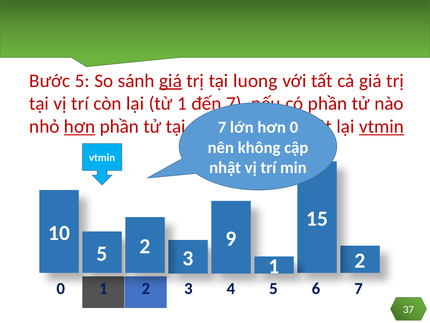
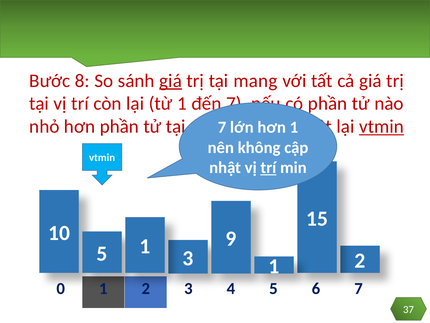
Bước 5: 5 -> 8
luong: luong -> mang
hơn at (80, 126) underline: present -> none
0 at (294, 127): 0 -> 1
trí at (268, 167) underline: none -> present
5 2: 2 -> 1
